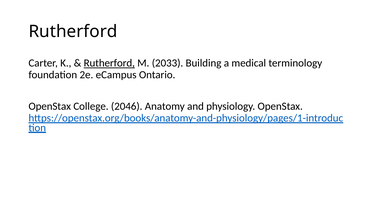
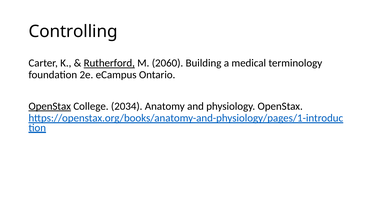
Rutherford at (73, 31): Rutherford -> Controlling
2033: 2033 -> 2060
OpenStax at (50, 106) underline: none -> present
2046: 2046 -> 2034
